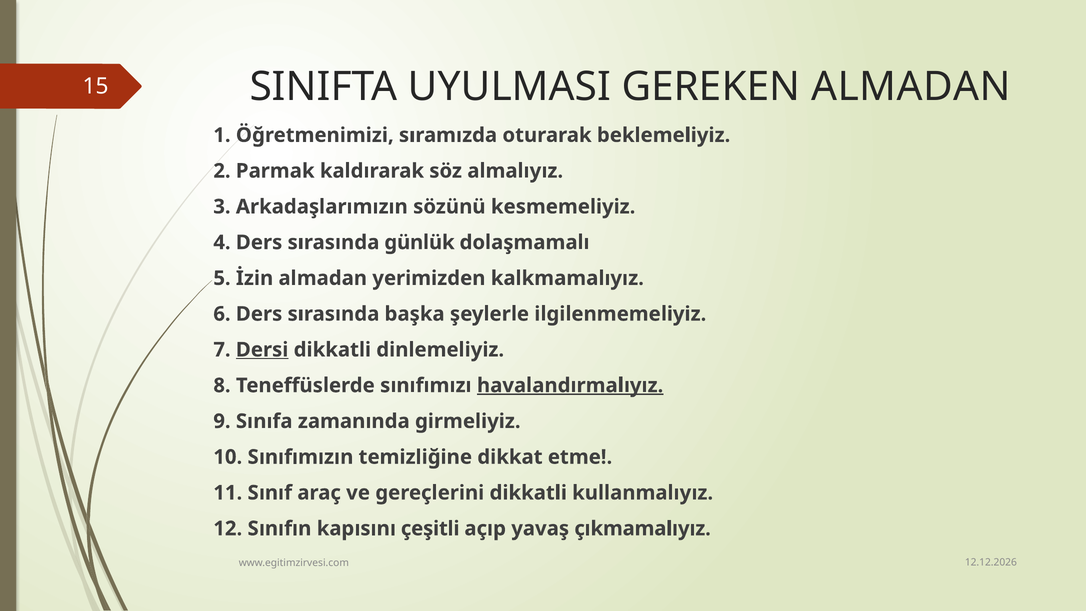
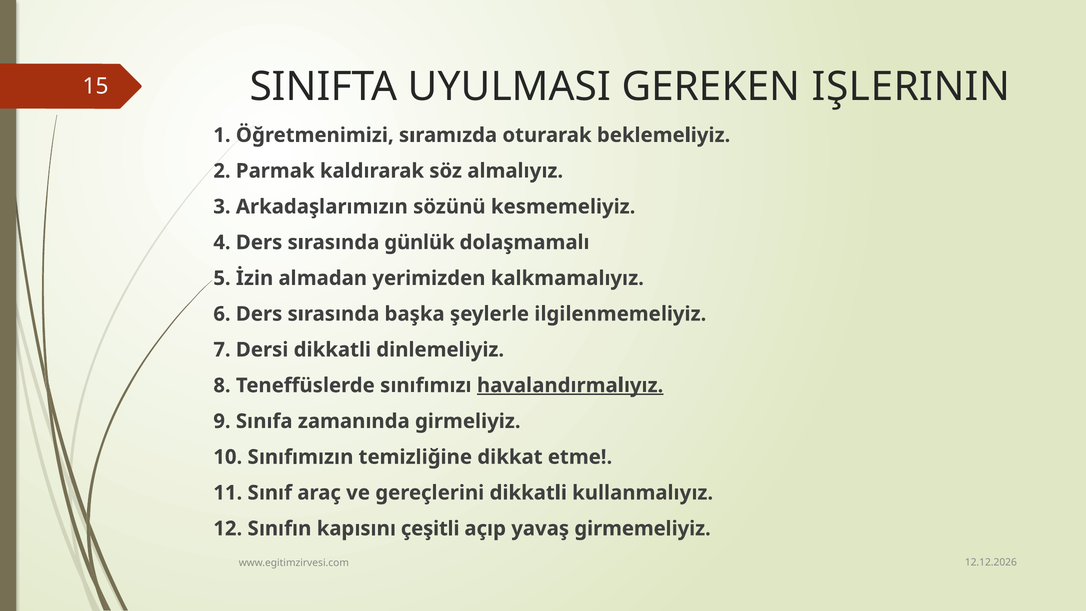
GEREKEN ALMADAN: ALMADAN -> IŞLERININ
Dersi underline: present -> none
çıkmamalıyız: çıkmamalıyız -> girmemeliyiz
